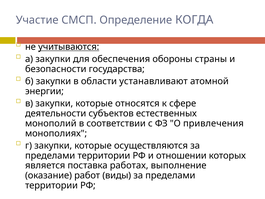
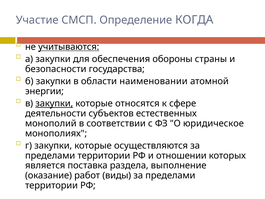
устанавливают: устанавливают -> наименовании
закупки at (54, 103) underline: none -> present
привлечения: привлечения -> юридическое
работах: работах -> раздела
